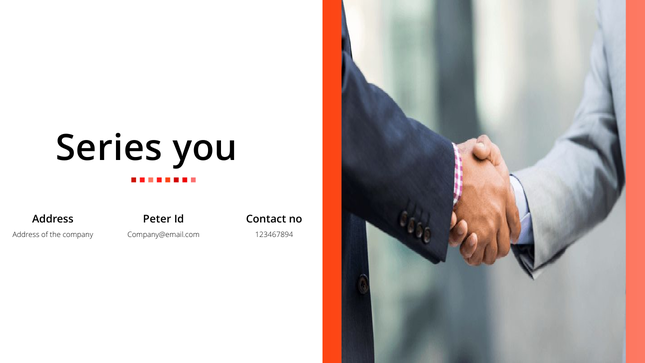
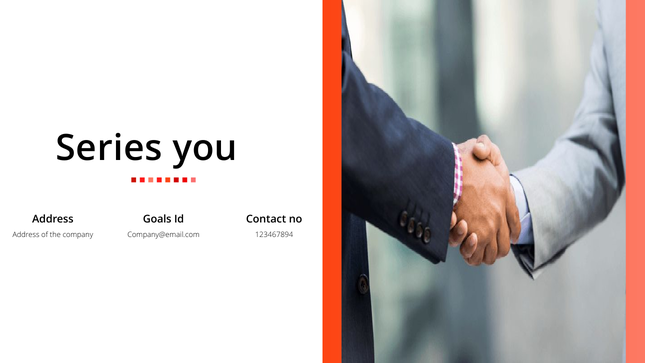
Peter: Peter -> Goals
